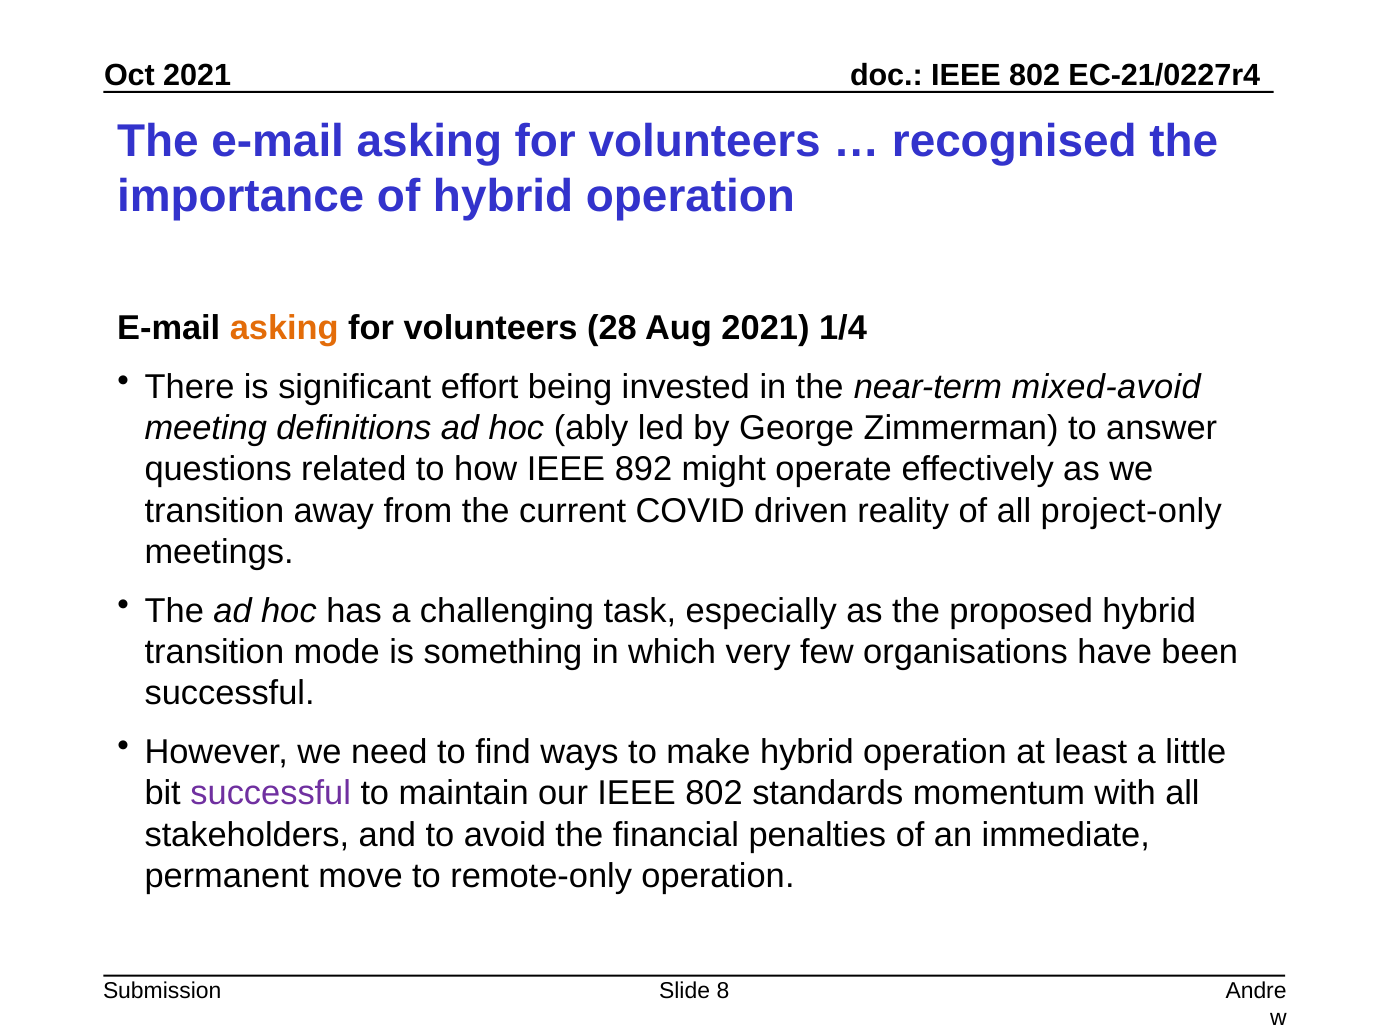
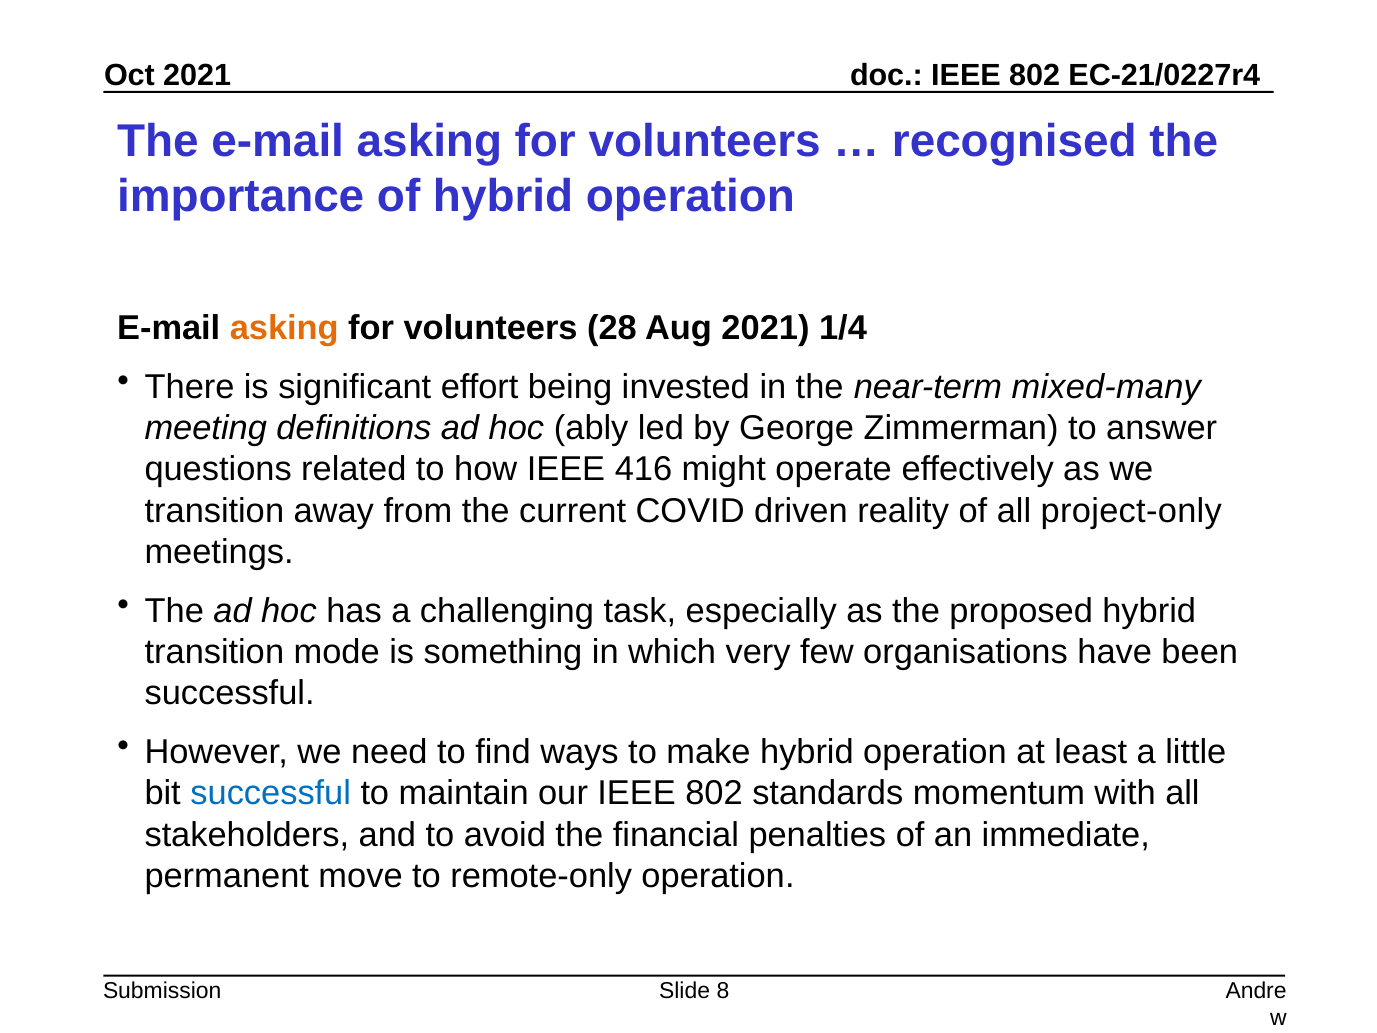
mixed-avoid: mixed-avoid -> mixed-many
892: 892 -> 416
successful at (271, 793) colour: purple -> blue
